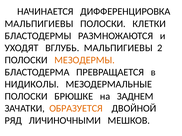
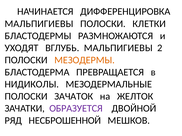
БРЮШКЕ: БРЮШКЕ -> ЗАЧАТОК
ЗАДНЕМ: ЗАДНЕМ -> ЖЕЛТОК
ОБРАЗУЕТСЯ colour: orange -> purple
ЛИЧИНОЧНЫМИ: ЛИЧИНОЧНЫМИ -> НЕСБРОШЕННОЙ
